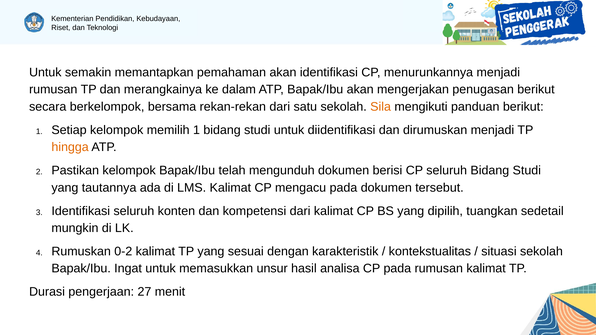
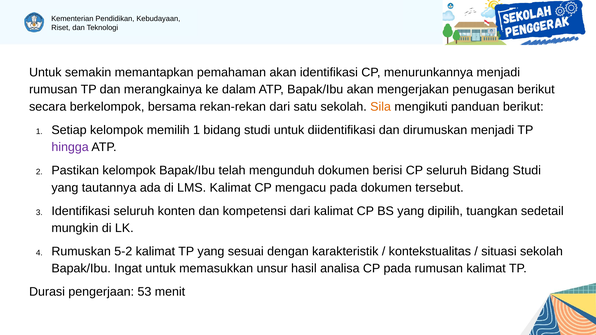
hingga colour: orange -> purple
0-2: 0-2 -> 5-2
27: 27 -> 53
